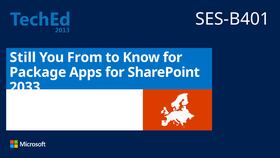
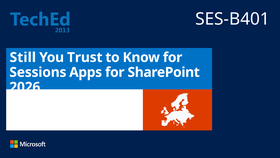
From: From -> Trust
Package: Package -> Sessions
2033: 2033 -> 2026
